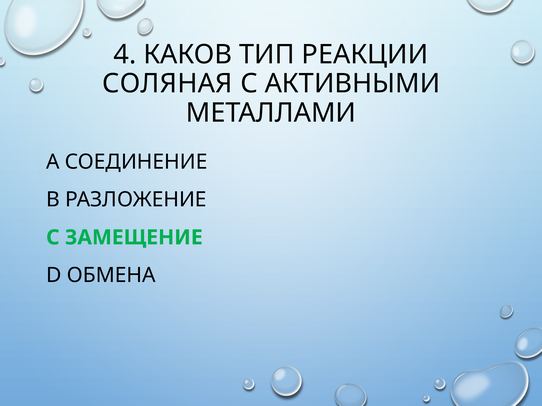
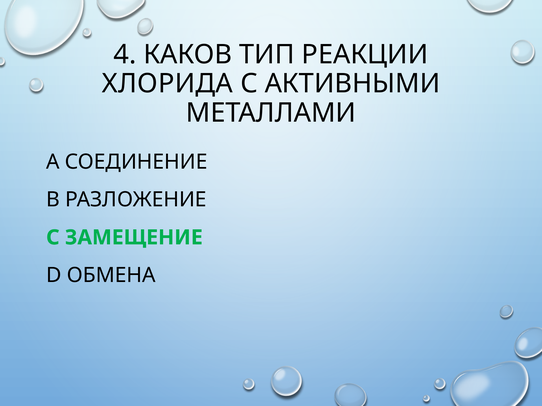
СОЛЯНАЯ: СОЛЯНАЯ -> ХЛОРИДА
